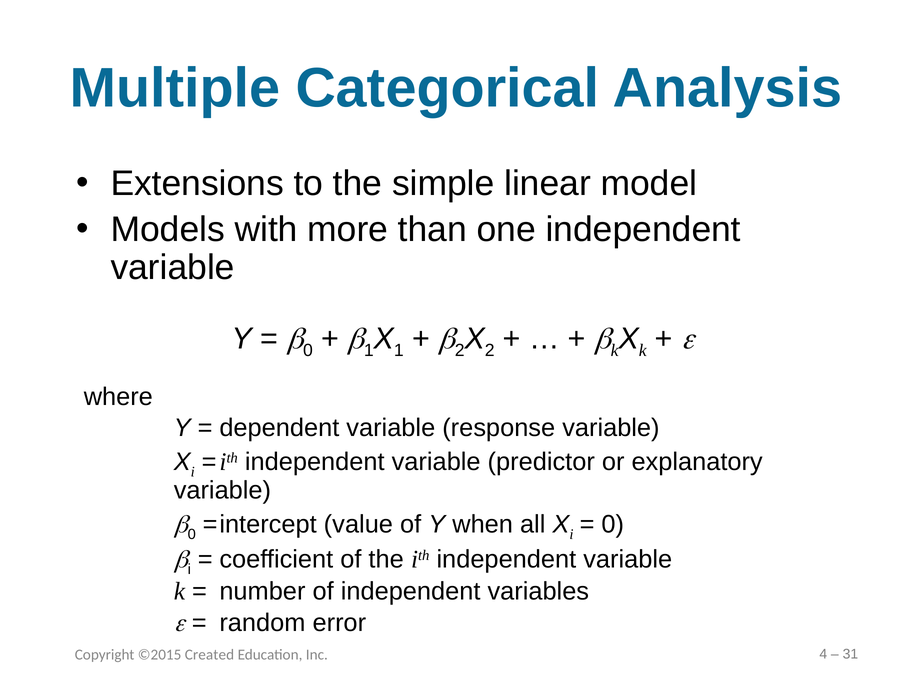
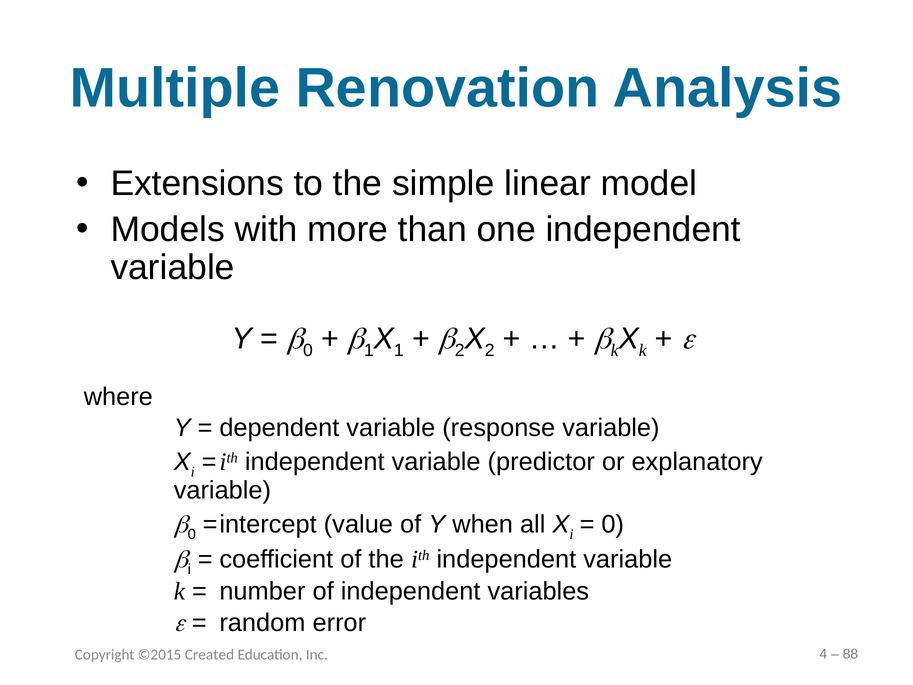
Categorical: Categorical -> Renovation
31: 31 -> 88
